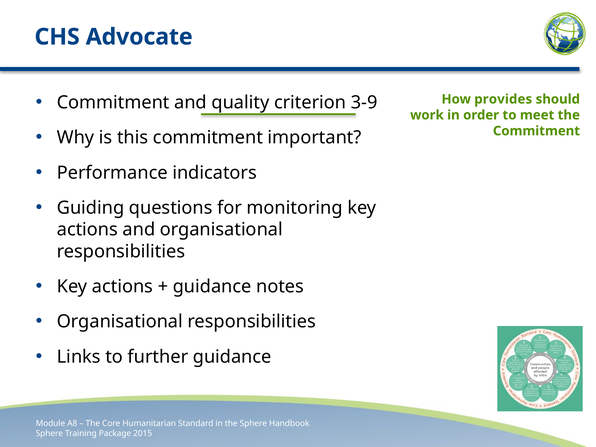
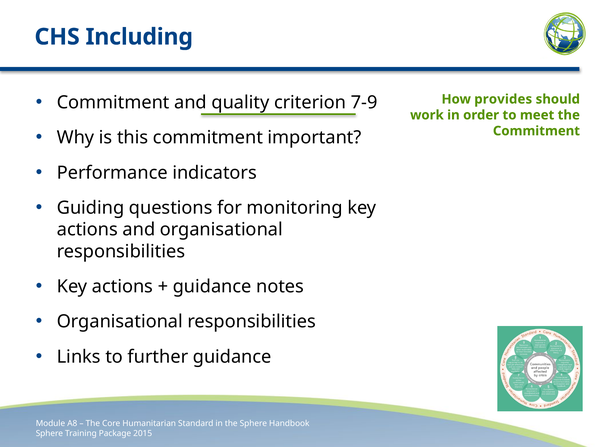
Advocate: Advocate -> Including
3-9: 3-9 -> 7-9
